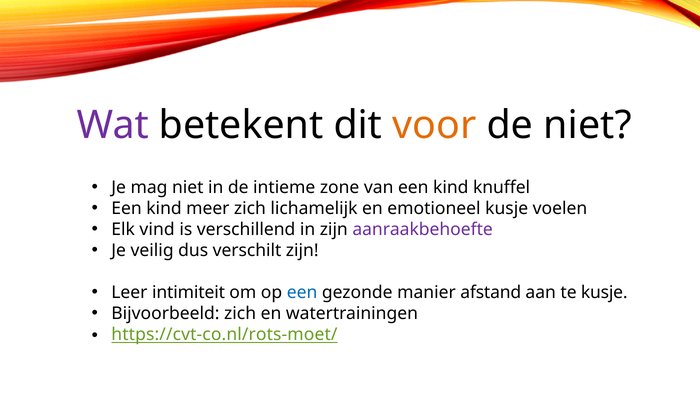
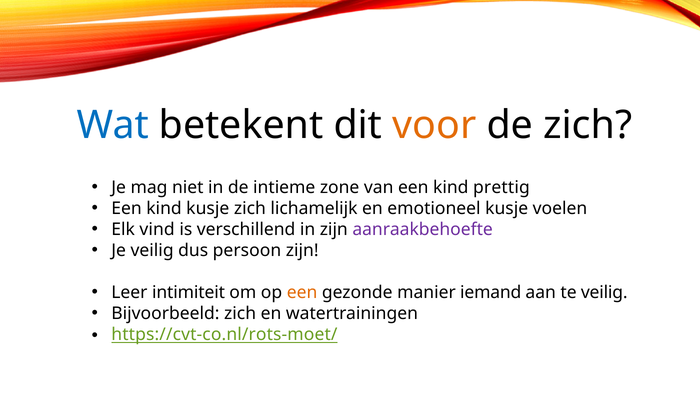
Wat colour: purple -> blue
de niet: niet -> zich
knuffel: knuffel -> prettig
kind meer: meer -> kusje
verschilt: verschilt -> persoon
een at (302, 292) colour: blue -> orange
afstand: afstand -> iemand
te kusje: kusje -> veilig
